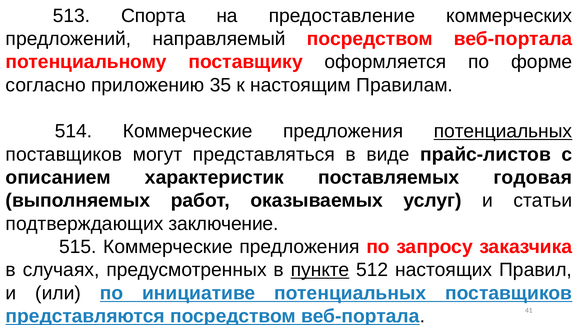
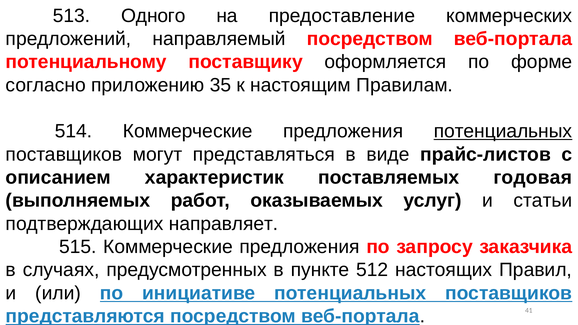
Спорта: Спорта -> Одного
заключение: заключение -> направляет
пункте underline: present -> none
